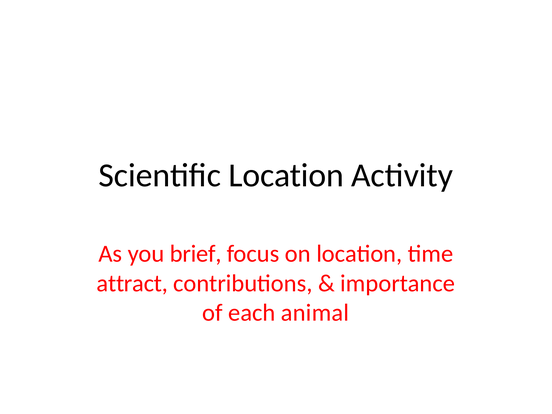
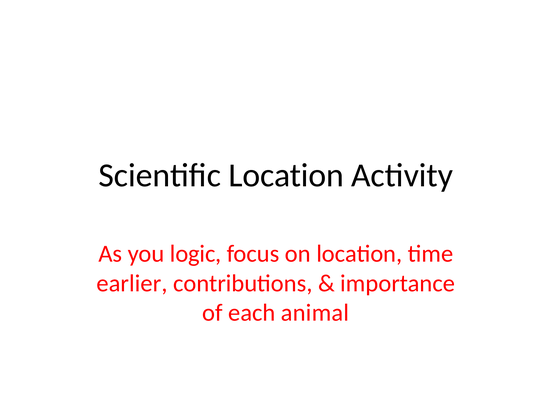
brief: brief -> logic
attract: attract -> earlier
